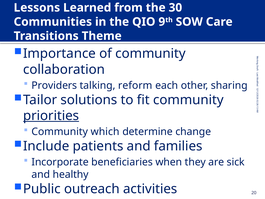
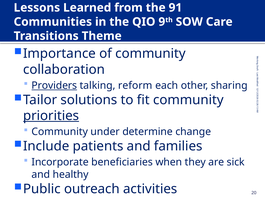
30: 30 -> 91
Providers underline: none -> present
which: which -> under
